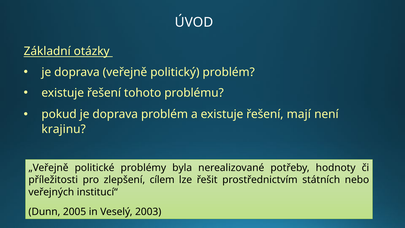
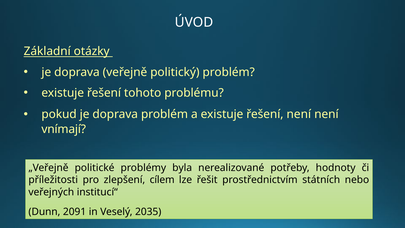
řešení mají: mají -> není
krajinu: krajinu -> vnímají
2005: 2005 -> 2091
2003: 2003 -> 2035
